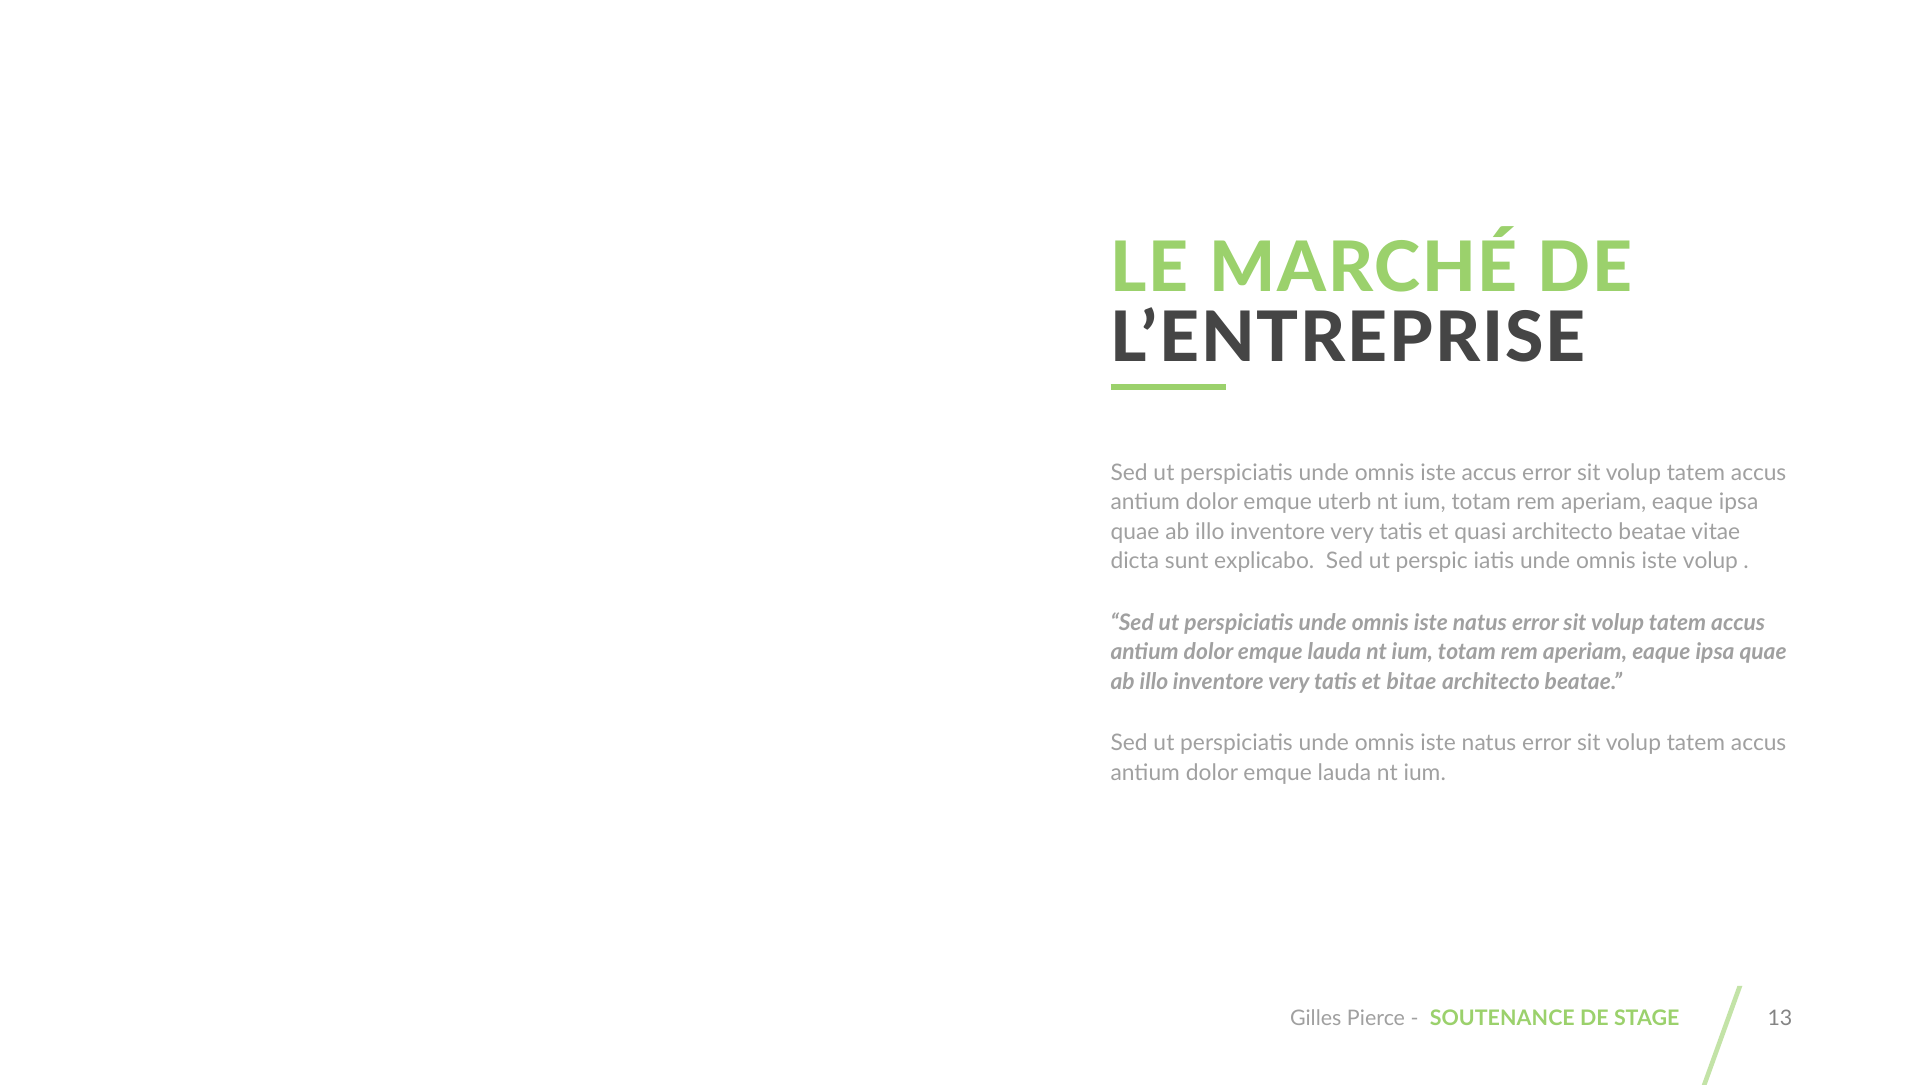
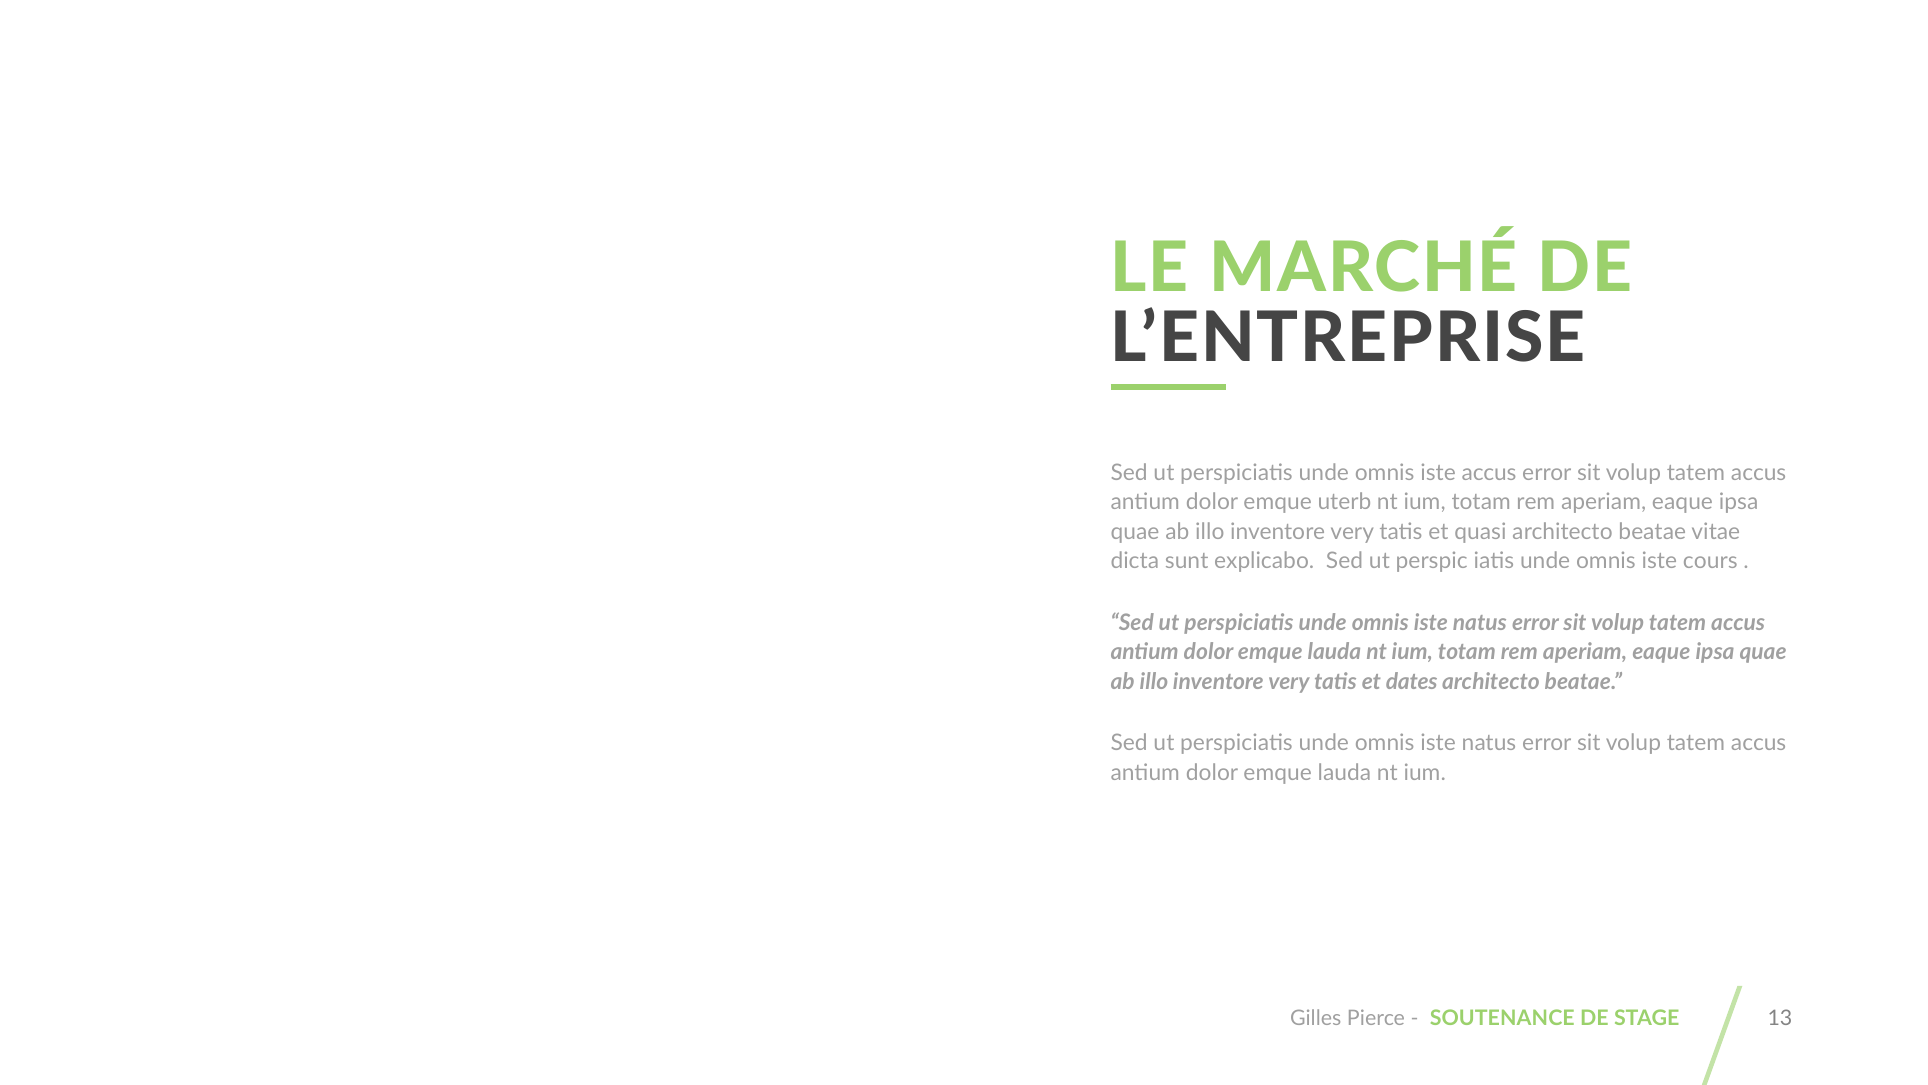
iste volup: volup -> cours
bitae: bitae -> dates
